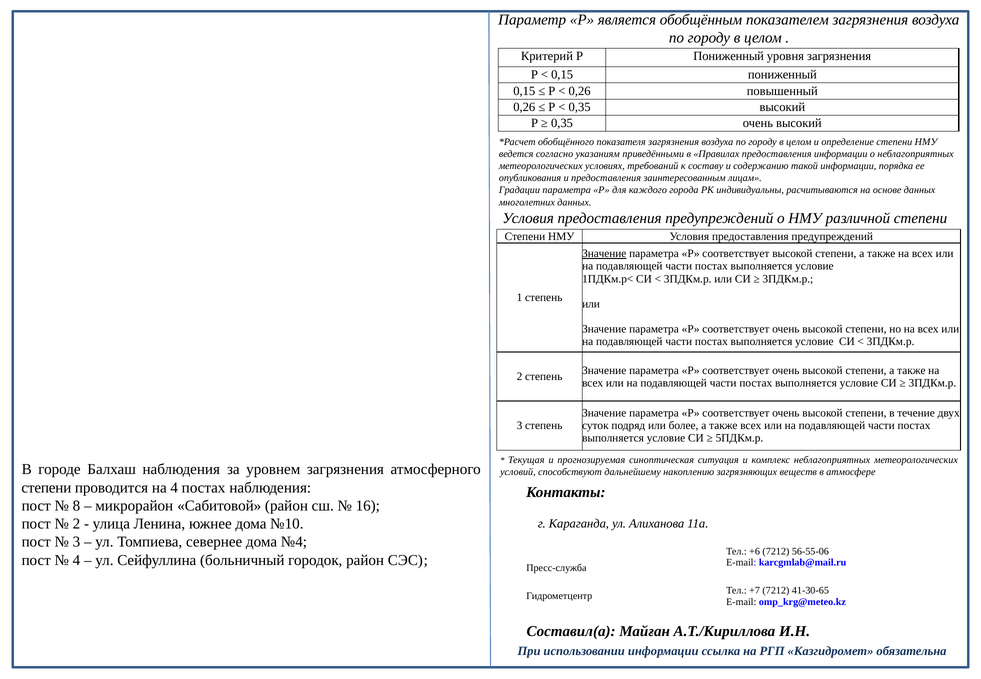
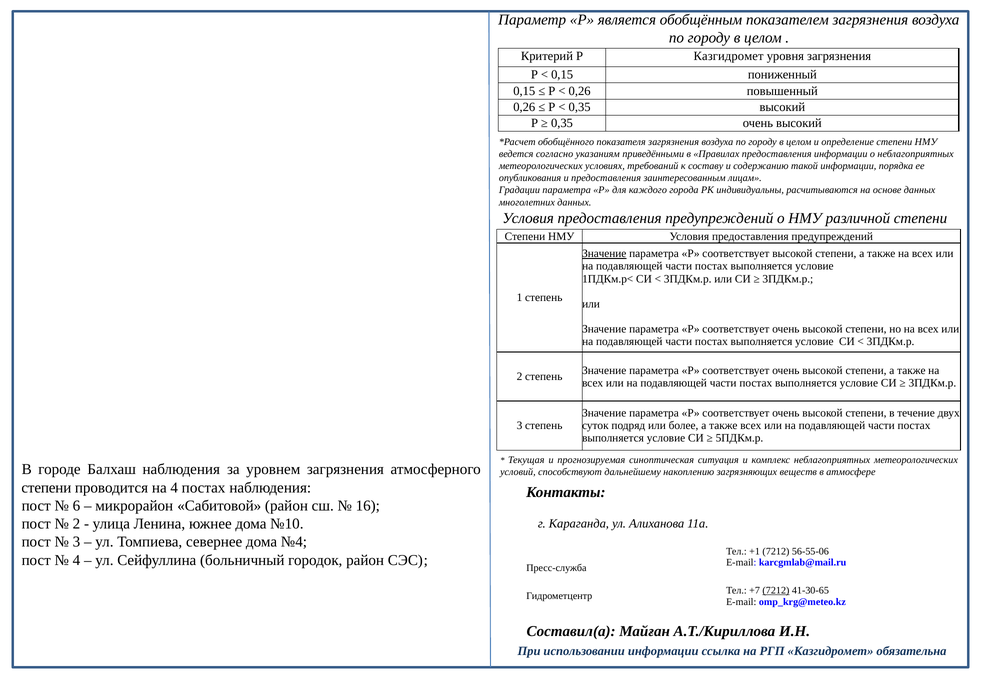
Р Пониженный: Пониженный -> Казгидромет
8: 8 -> 6
+6: +6 -> +1
7212 at (776, 591) underline: none -> present
